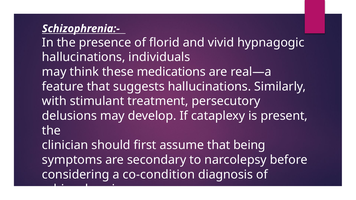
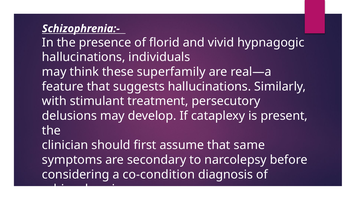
medications: medications -> superfamily
being: being -> same
